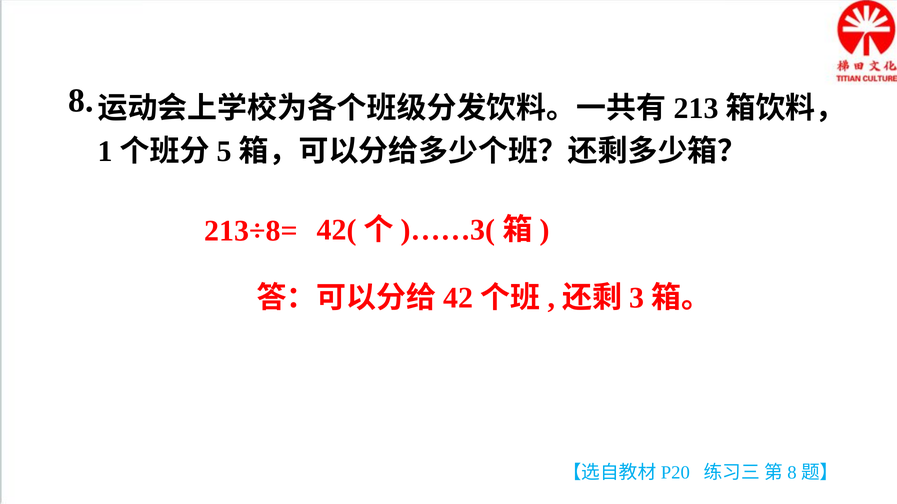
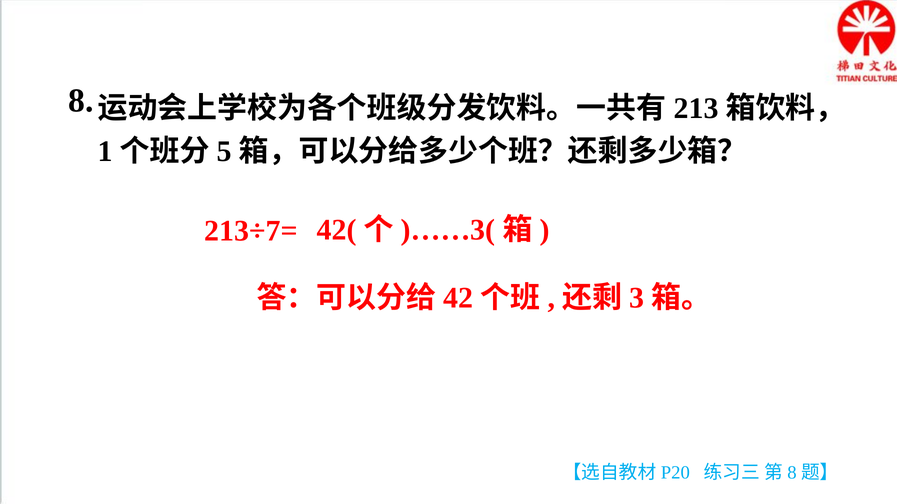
213÷8=: 213÷8= -> 213÷7=
